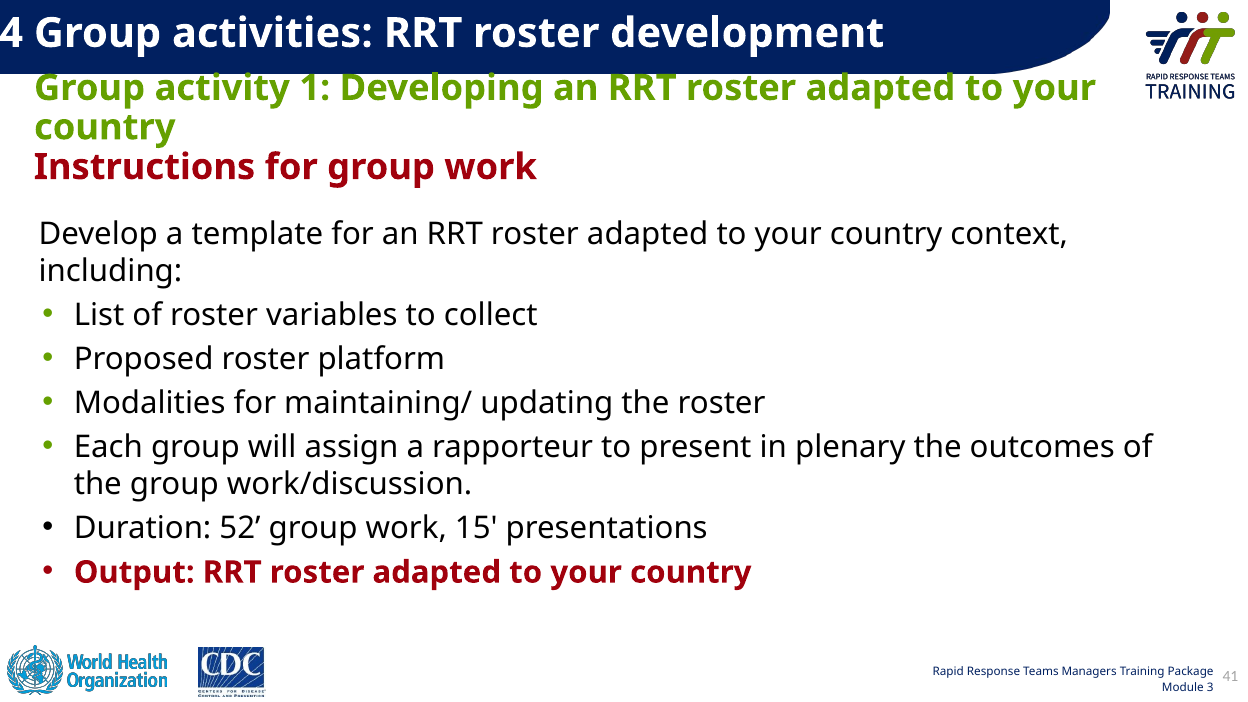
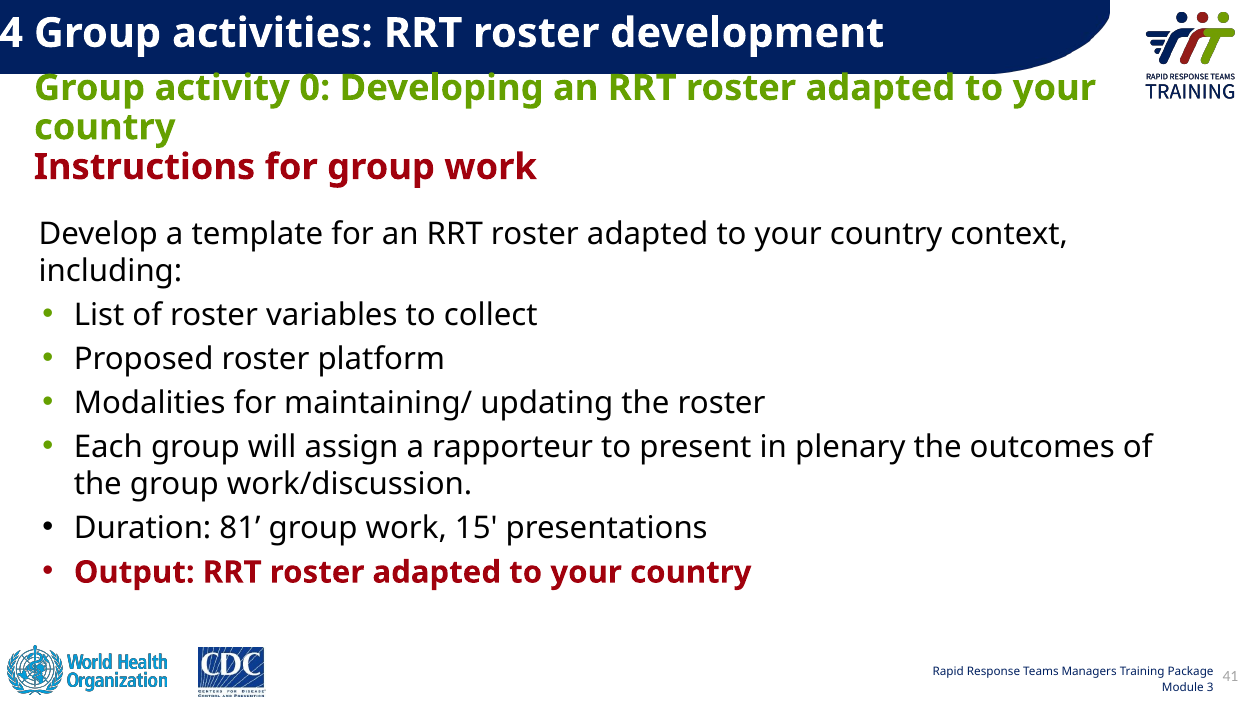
1: 1 -> 0
52: 52 -> 81
